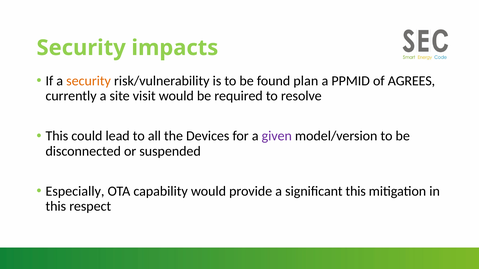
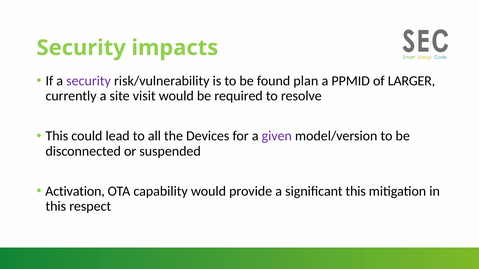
security at (89, 81) colour: orange -> purple
AGREES: AGREES -> LARGER
Especially: Especially -> Activation
